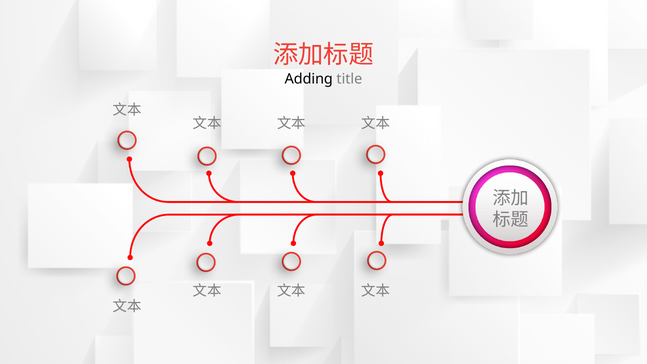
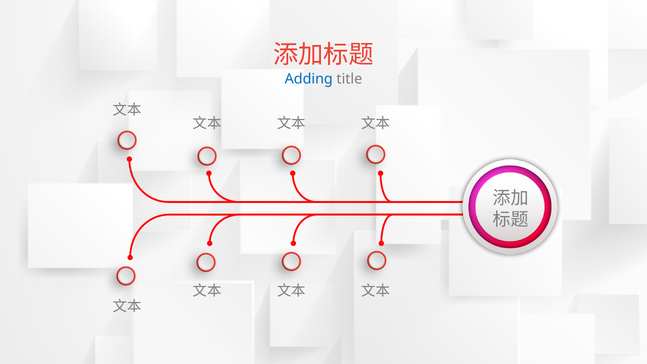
Adding colour: black -> blue
